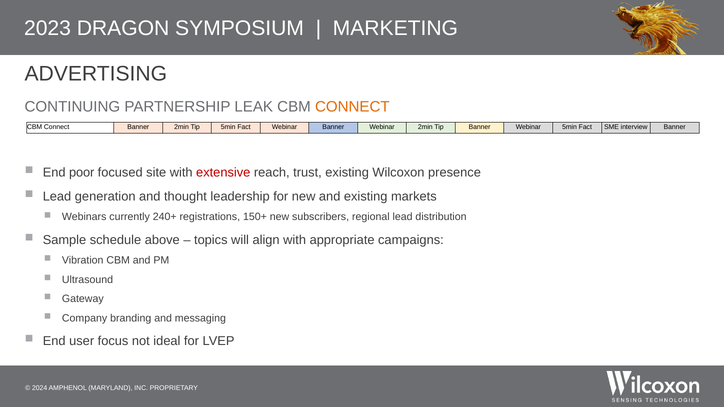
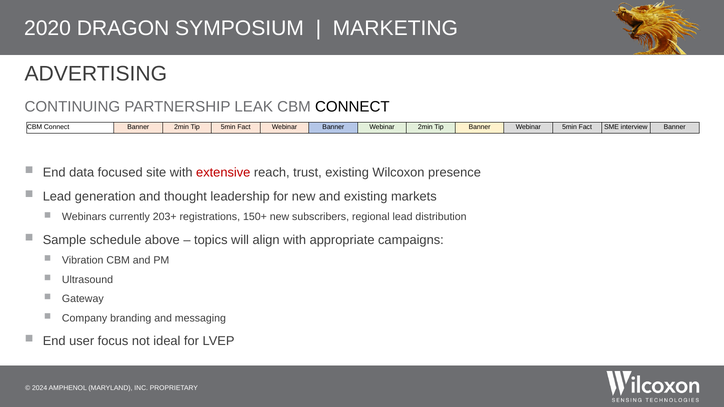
2023: 2023 -> 2020
CONNECT at (352, 107) colour: orange -> black
poor: poor -> data
240+: 240+ -> 203+
